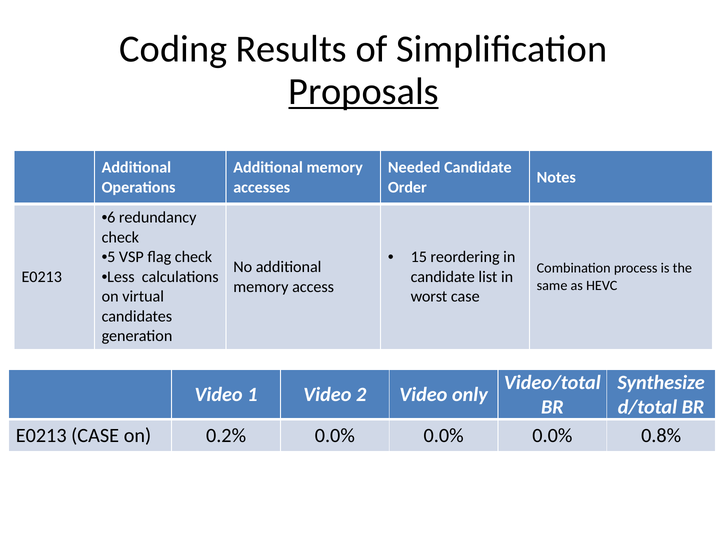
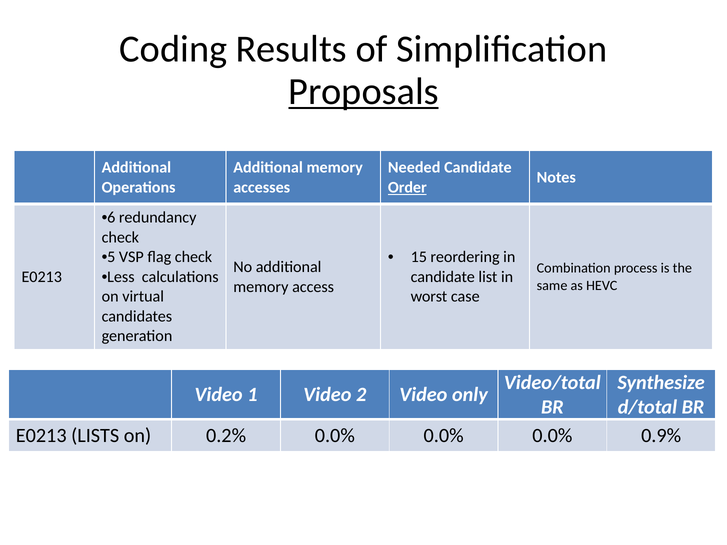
Order underline: none -> present
E0213 CASE: CASE -> LISTS
0.8%: 0.8% -> 0.9%
